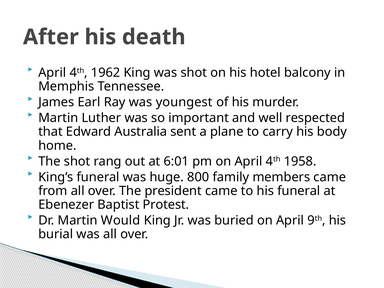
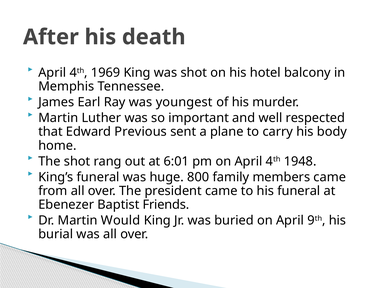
1962: 1962 -> 1969
Australia: Australia -> Previous
1958: 1958 -> 1948
Protest: Protest -> Friends
